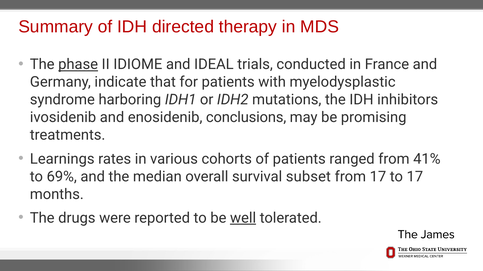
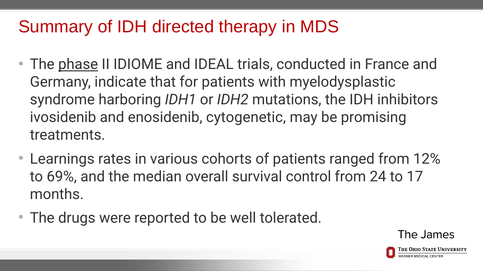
conclusions: conclusions -> cytogenetic
41%: 41% -> 12%
subset: subset -> control
from 17: 17 -> 24
well underline: present -> none
